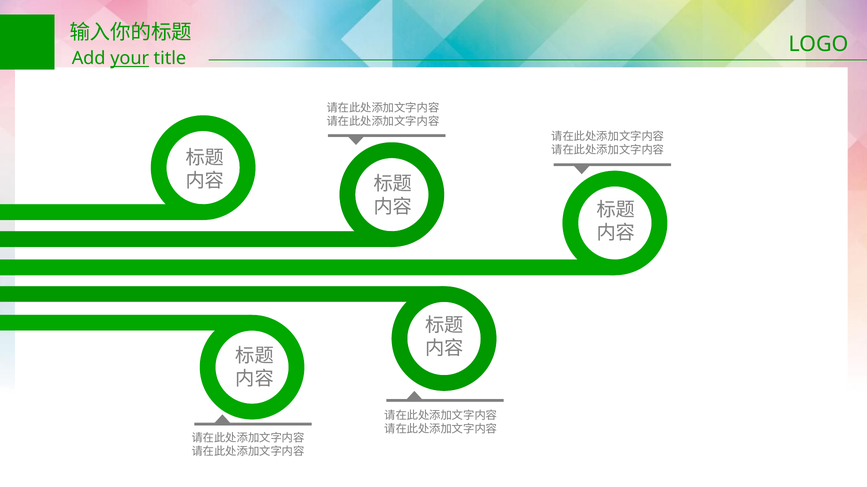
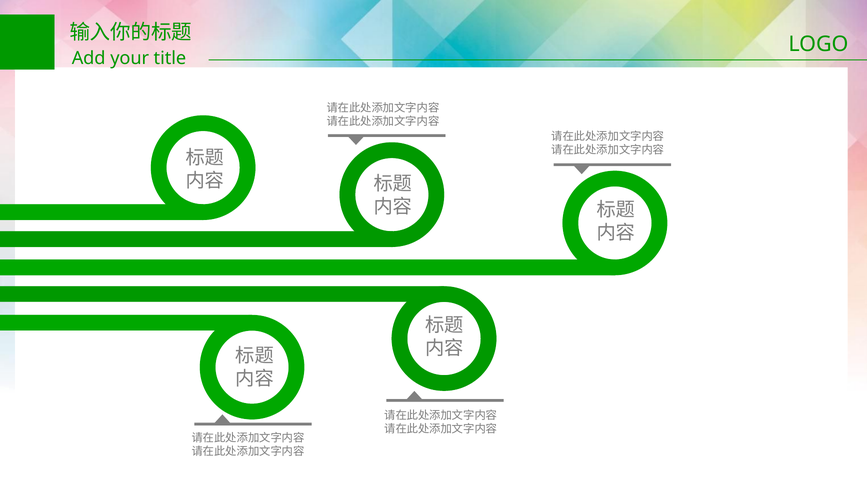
your underline: present -> none
